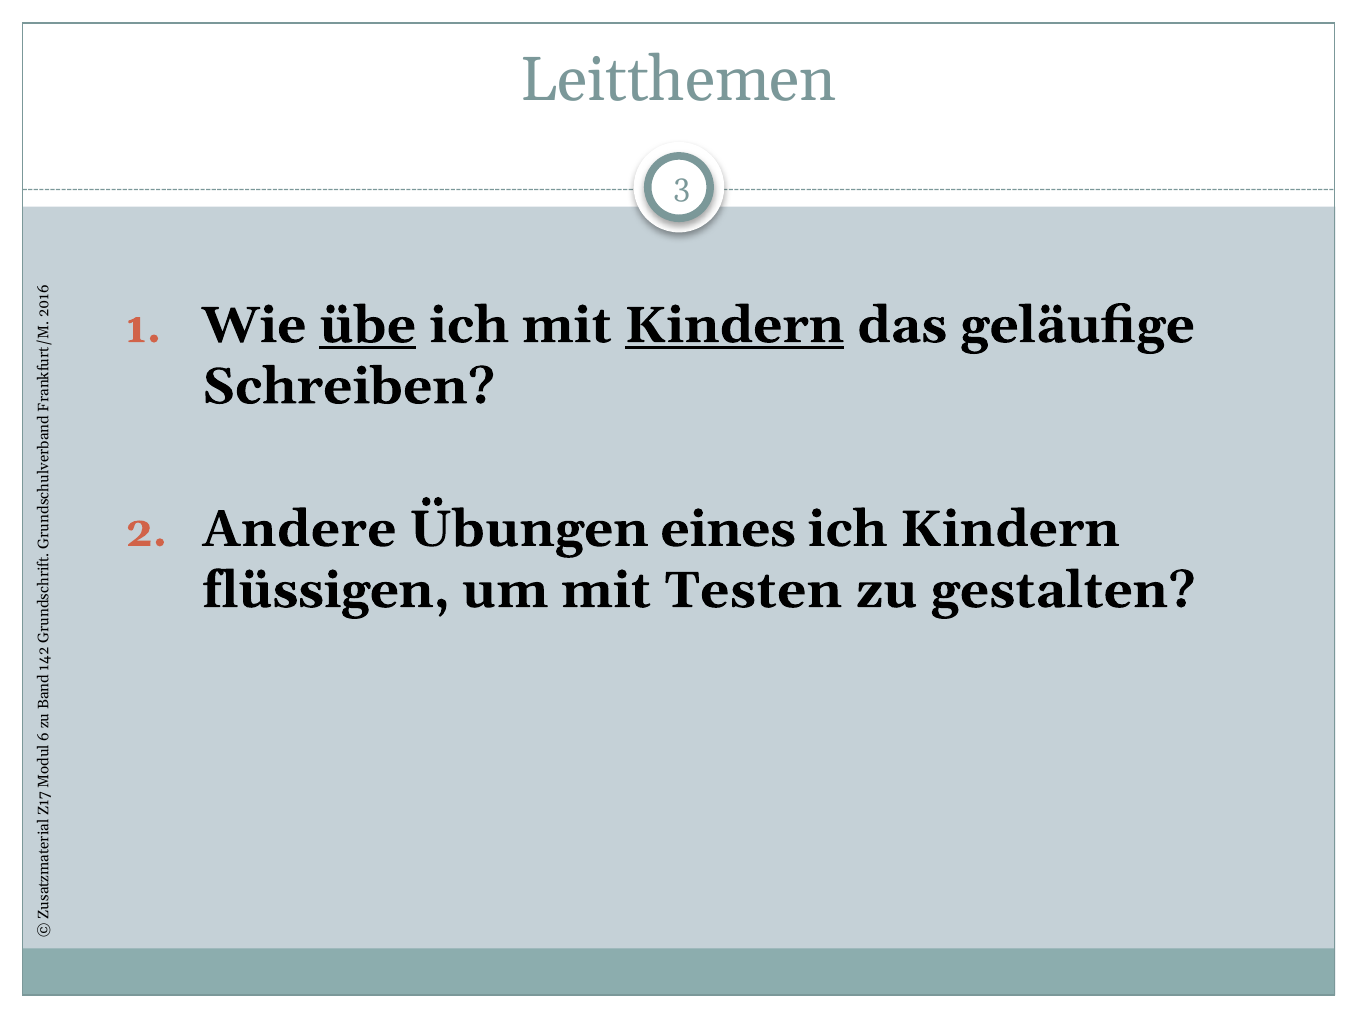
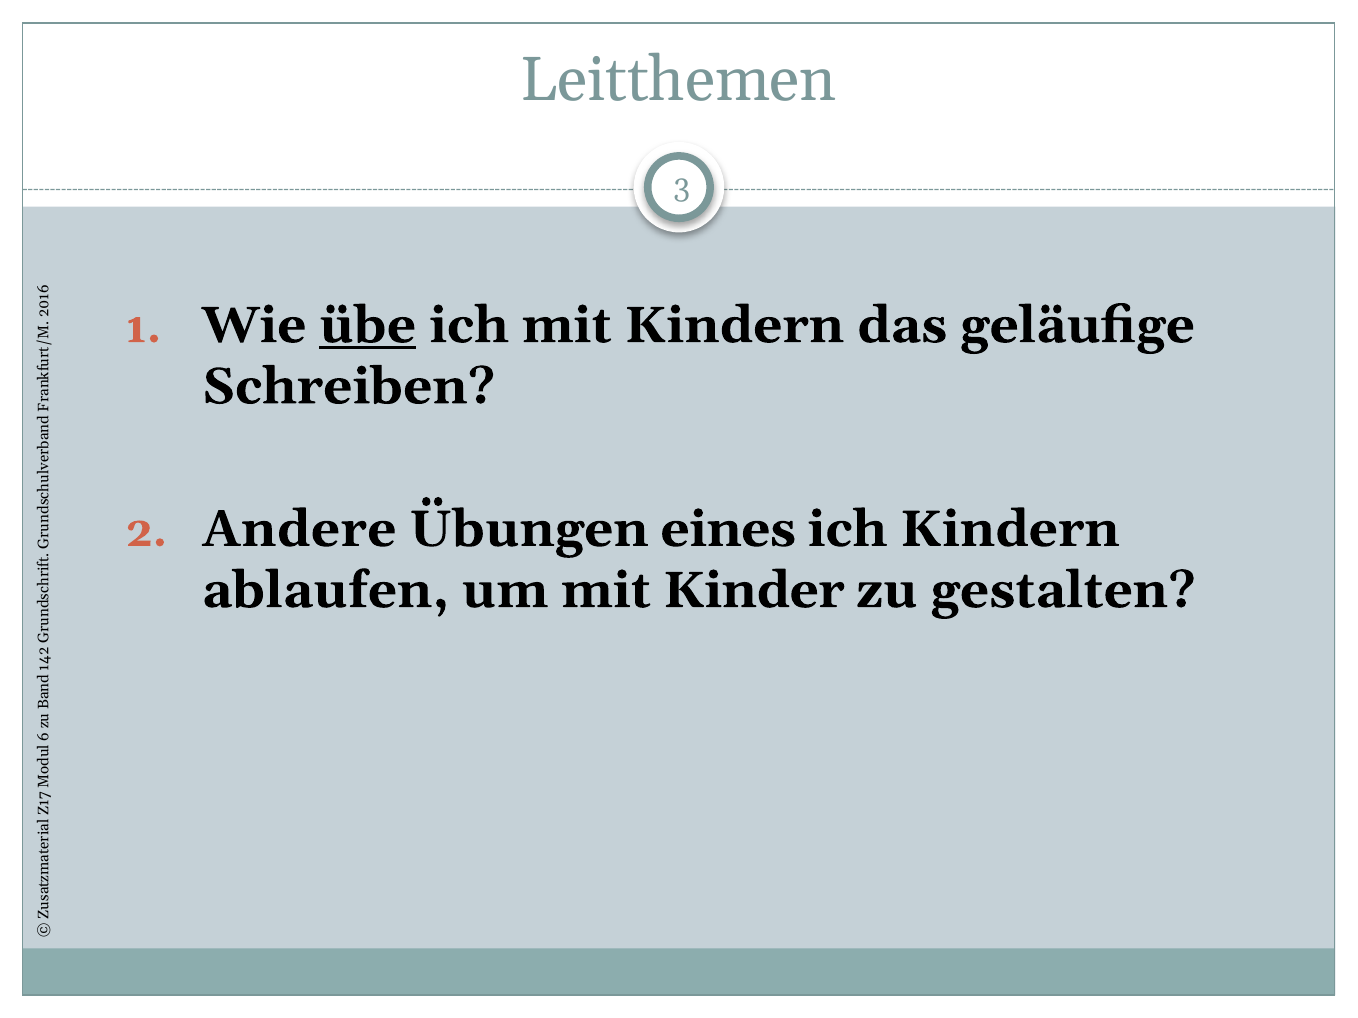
Kindern at (734, 326) underline: present -> none
flüssigen: flüssigen -> ablaufen
Testen: Testen -> Kinder
